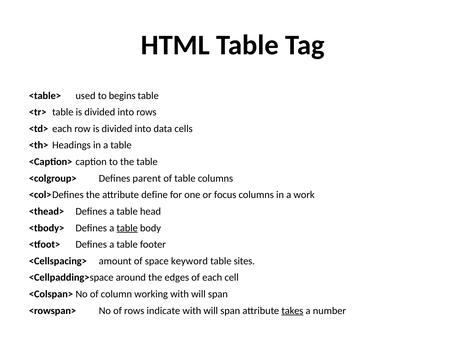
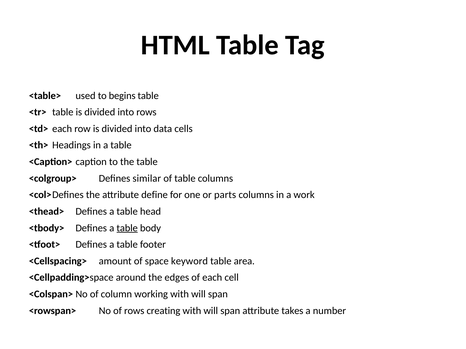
parent: parent -> similar
focus: focus -> parts
sites: sites -> area
indicate: indicate -> creating
takes underline: present -> none
